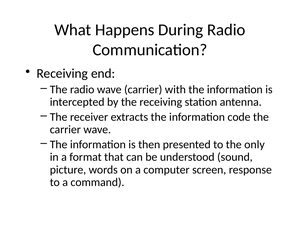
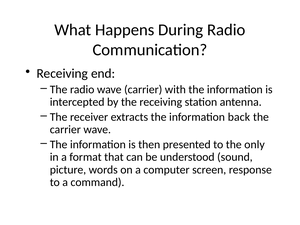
code: code -> back
